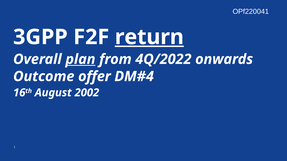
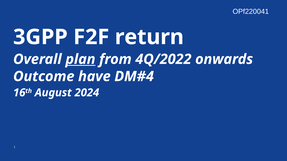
return underline: present -> none
offer: offer -> have
2002: 2002 -> 2024
